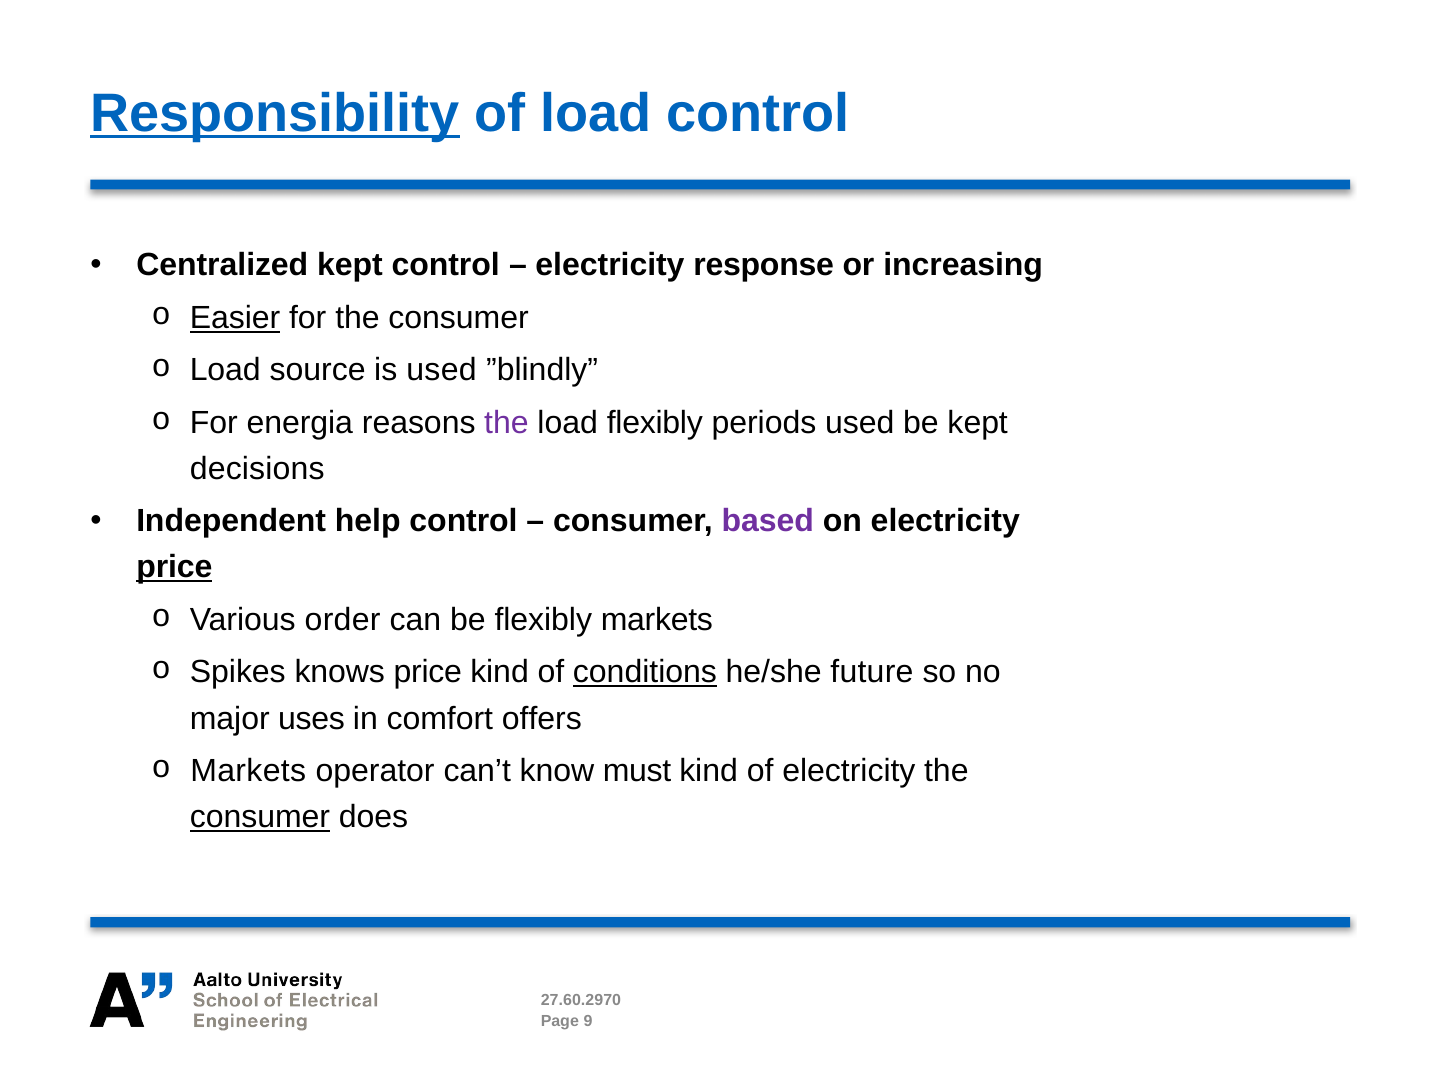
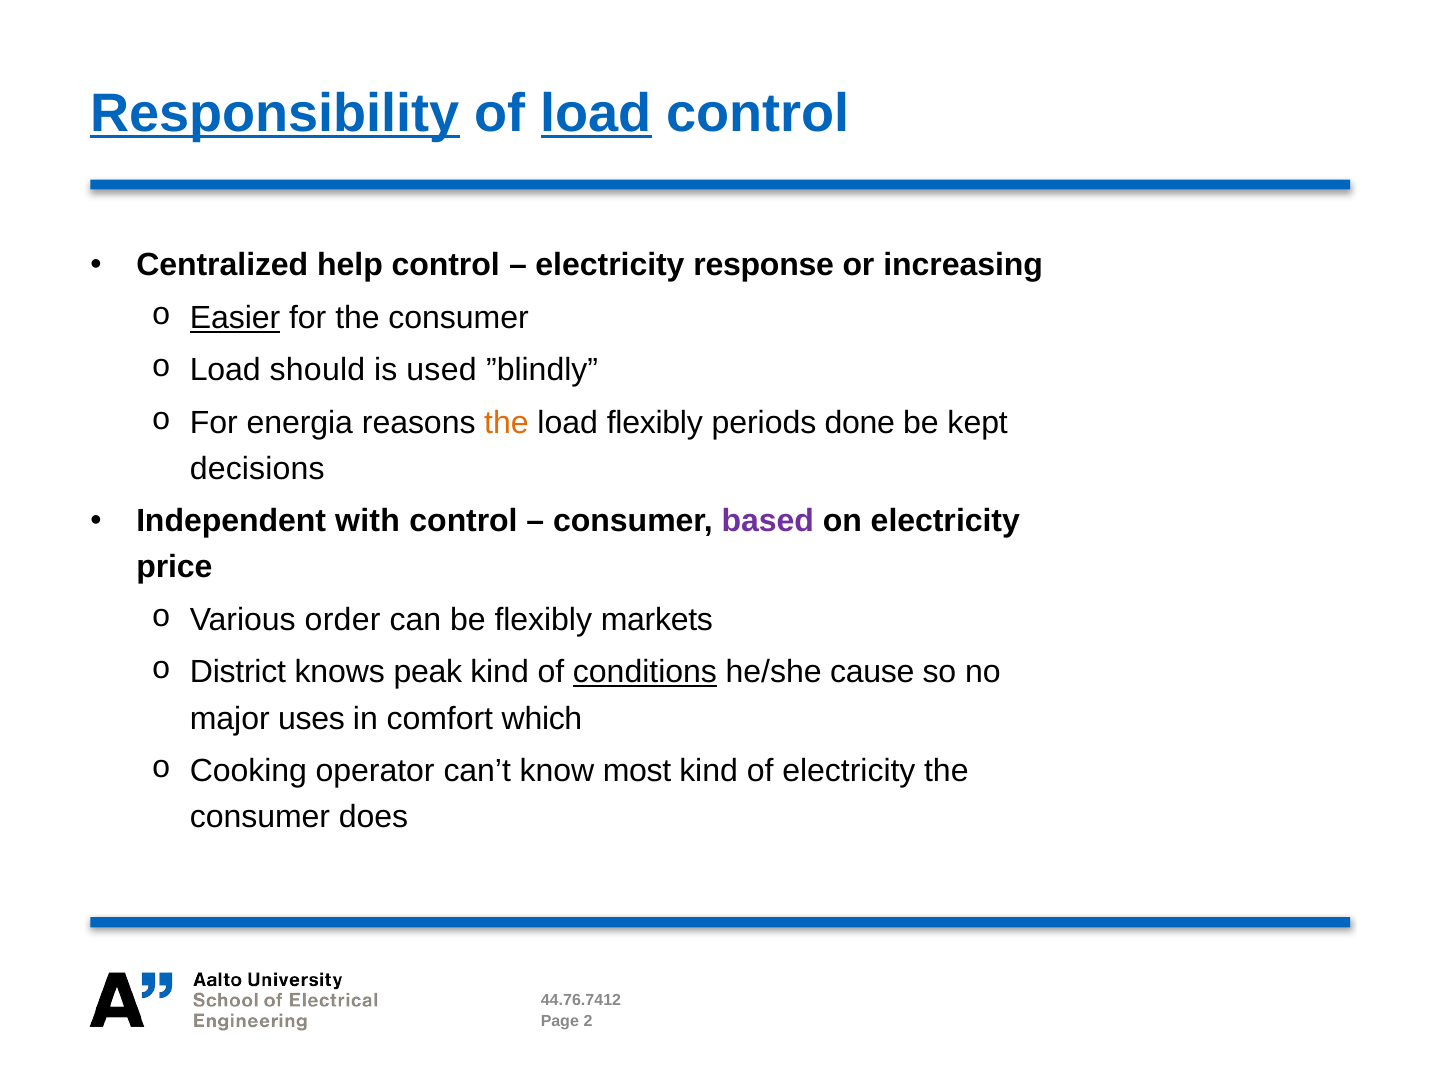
load at (596, 113) underline: none -> present
Centralized kept: kept -> help
source: source -> should
the at (506, 423) colour: purple -> orange
periods used: used -> done
help: help -> with
price at (174, 567) underline: present -> none
Spikes: Spikes -> District
knows price: price -> peak
future: future -> cause
offers: offers -> which
Markets at (248, 771): Markets -> Cooking
must: must -> most
consumer at (260, 817) underline: present -> none
27.60.2970: 27.60.2970 -> 44.76.7412
9: 9 -> 2
